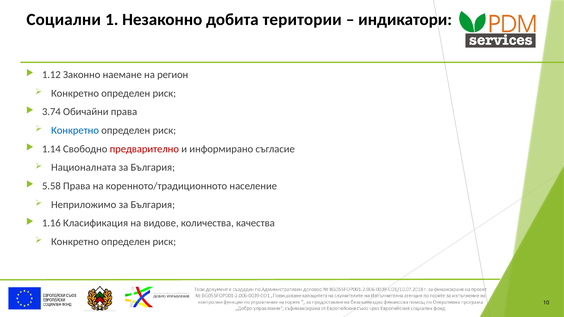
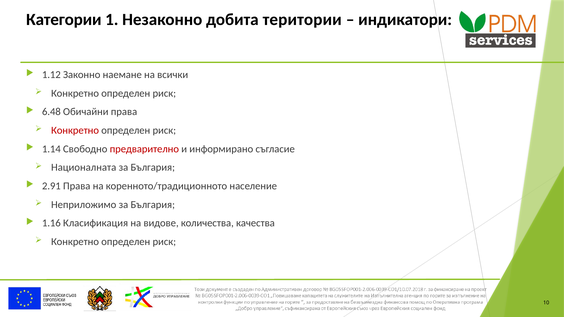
Социални: Социални -> Категории
регион: регион -> всички
3.74: 3.74 -> 6.48
Конкретно at (75, 130) colour: blue -> red
5.58: 5.58 -> 2.91
